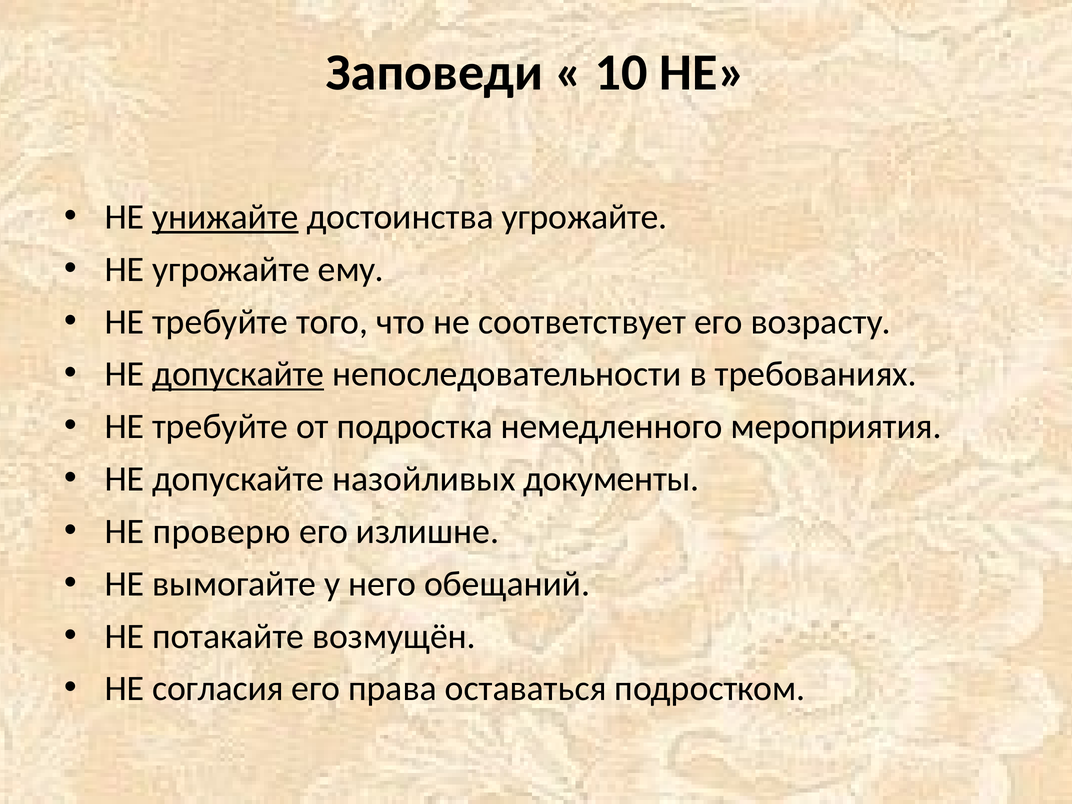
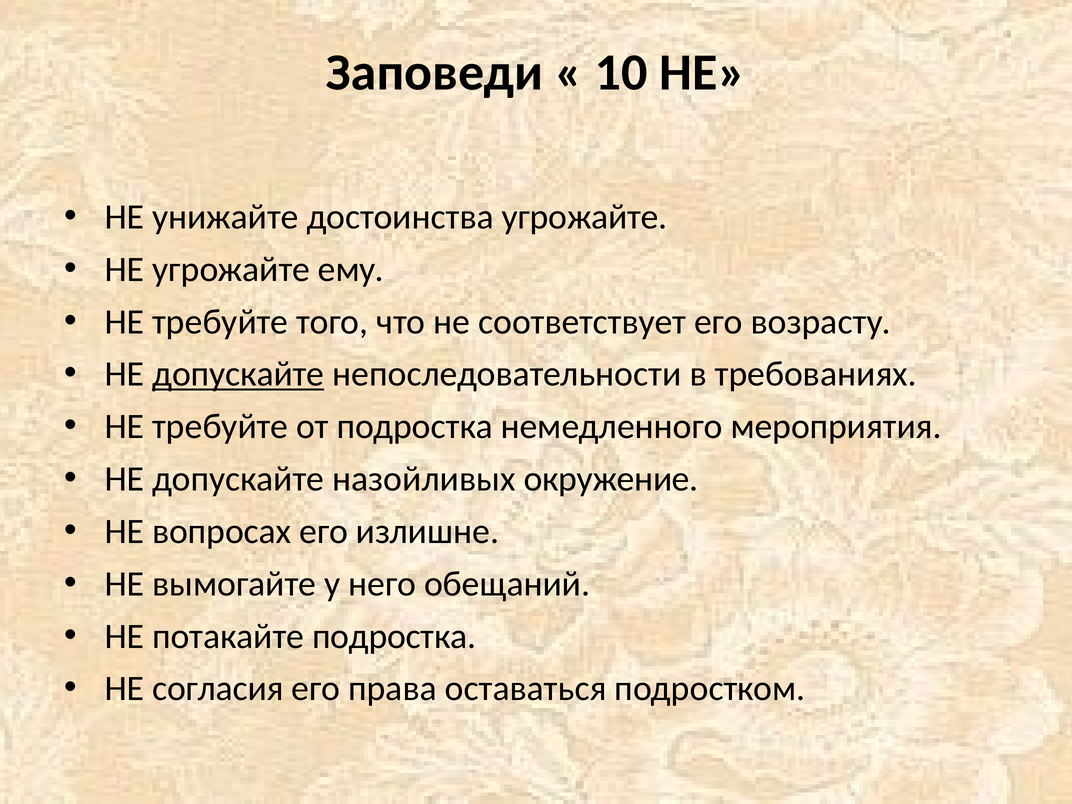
унижайте underline: present -> none
документы: документы -> окружение
проверю: проверю -> вопросах
потакайте возмущён: возмущён -> подростка
